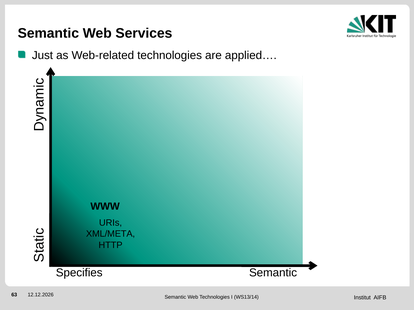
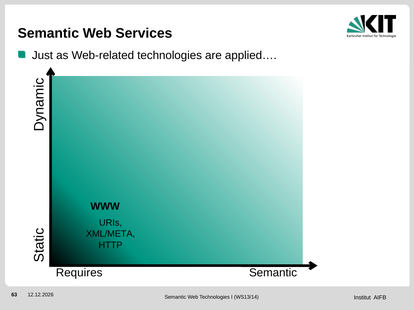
Specifies: Specifies -> Requires
